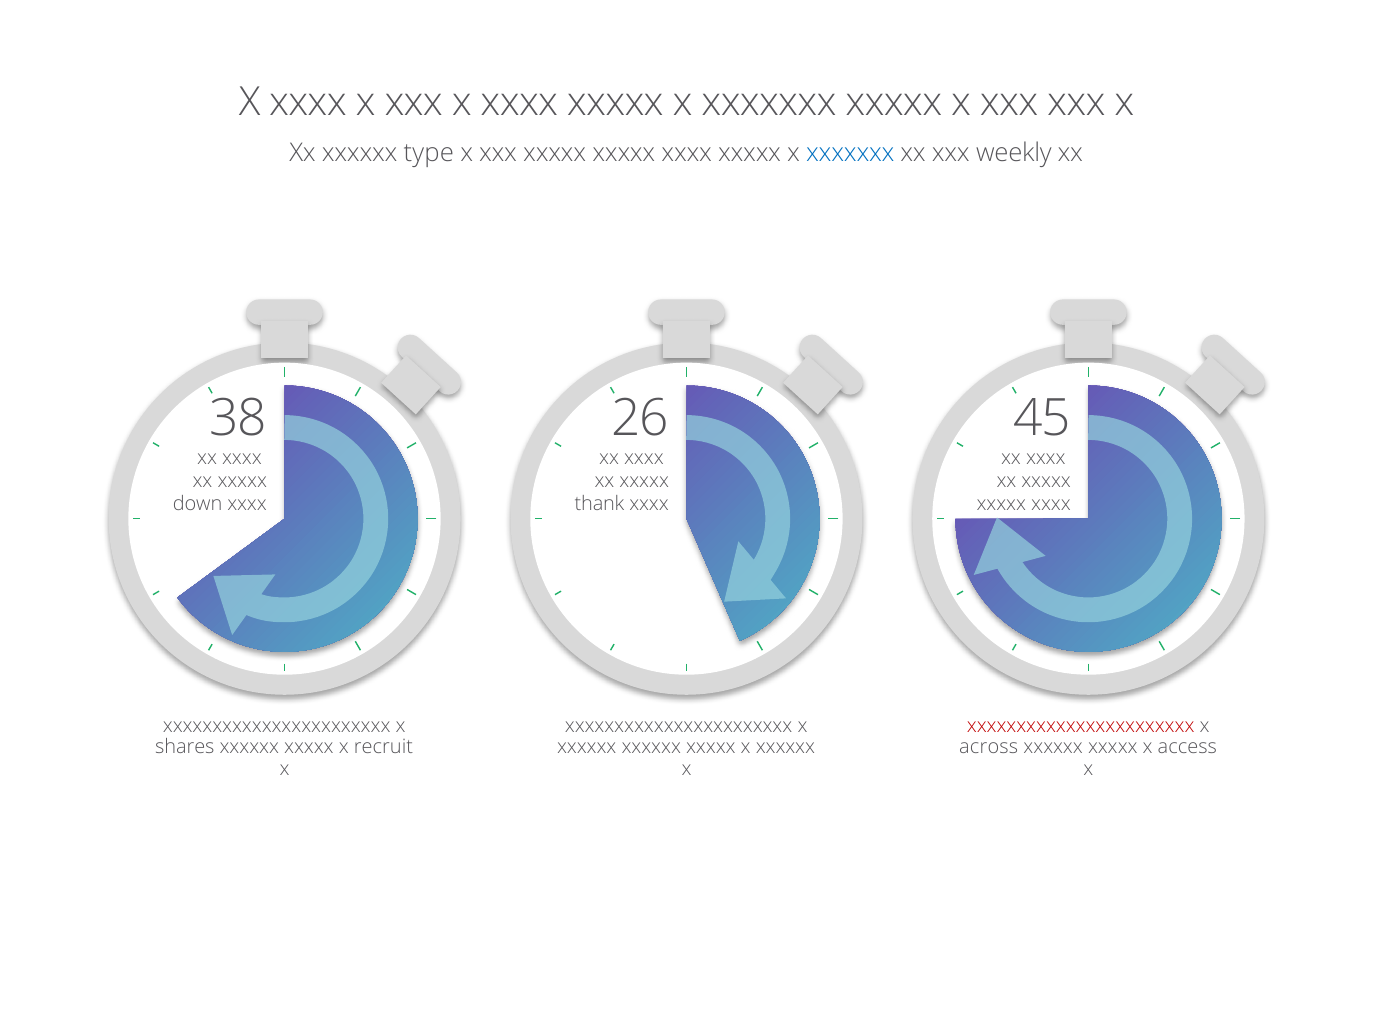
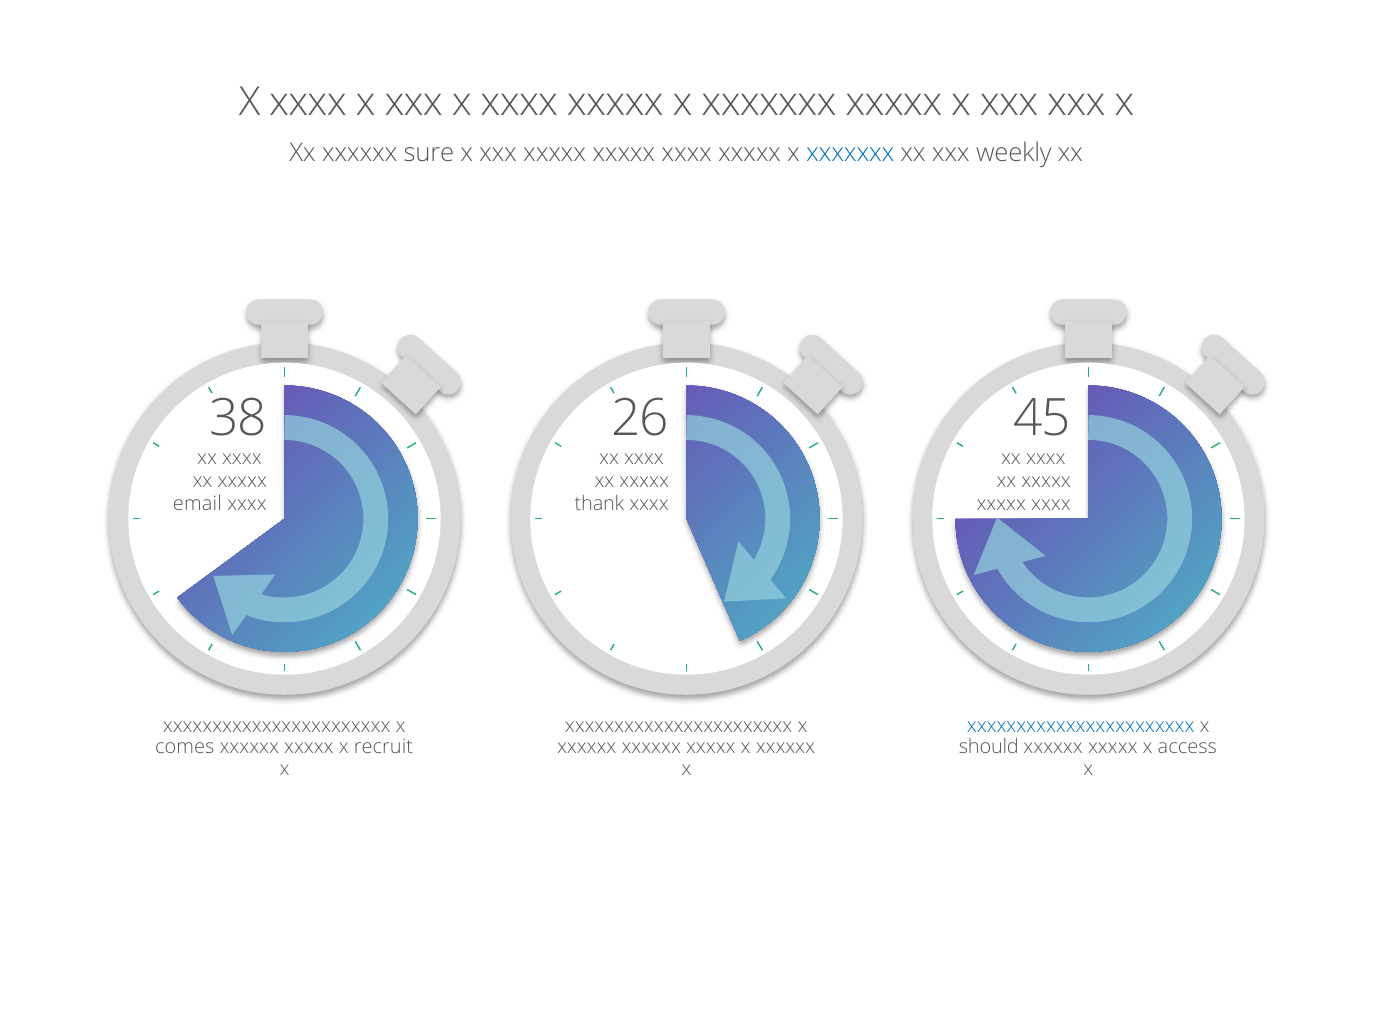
type: type -> sure
down: down -> email
xxxxxxxxxxxxxxxxxxxxxxx at (1081, 725) colour: red -> blue
shares: shares -> comes
across: across -> should
